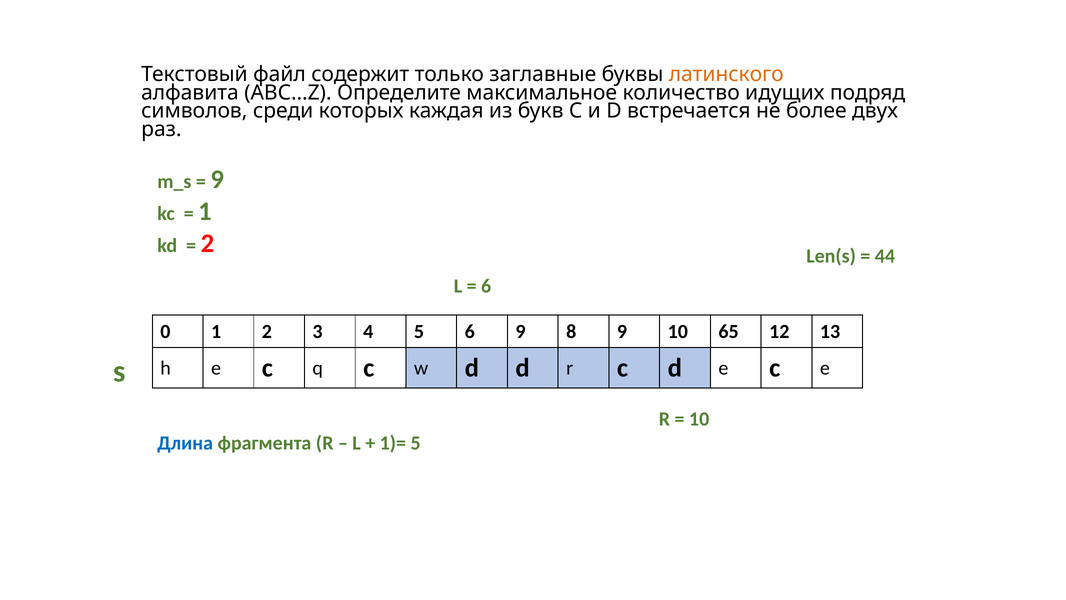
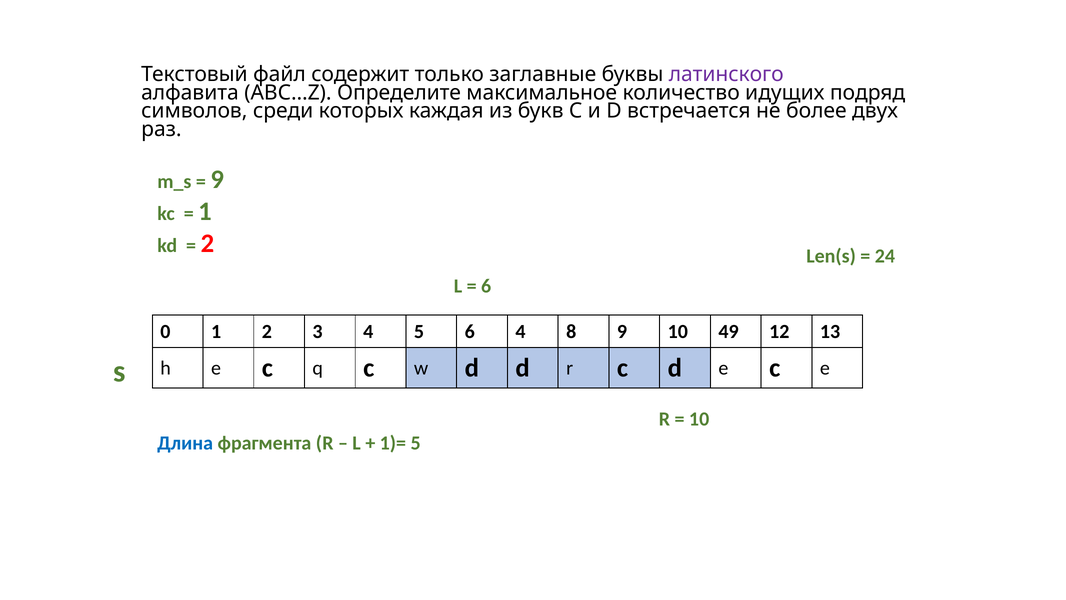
латинского colour: orange -> purple
44: 44 -> 24
6 9: 9 -> 4
65: 65 -> 49
